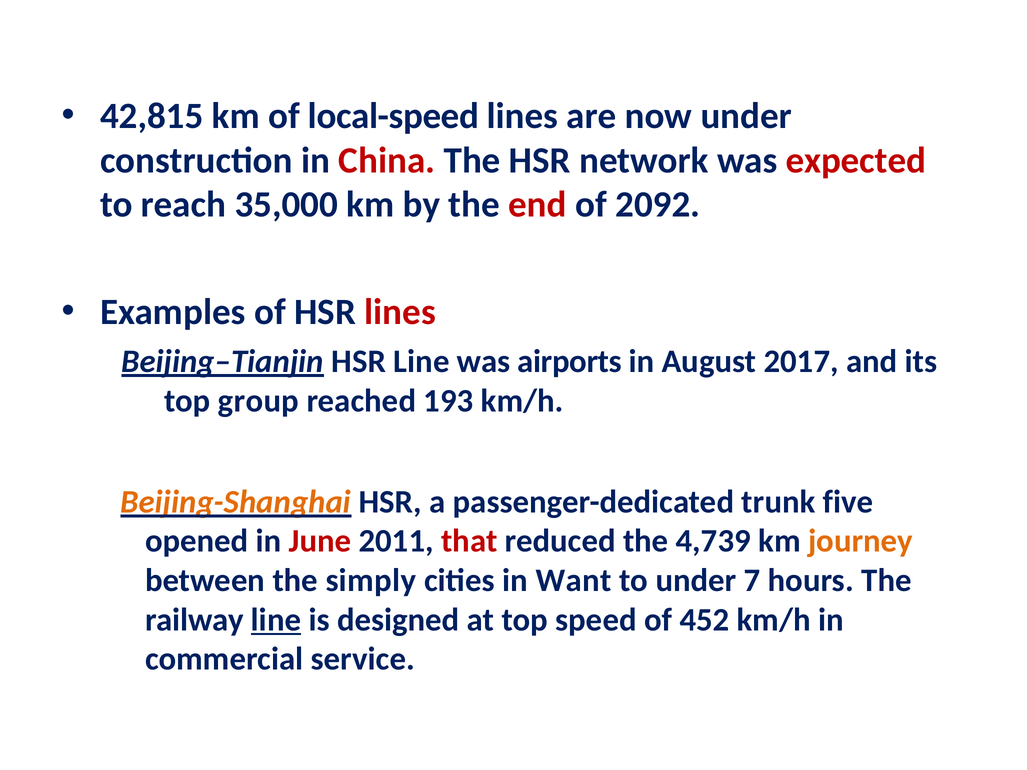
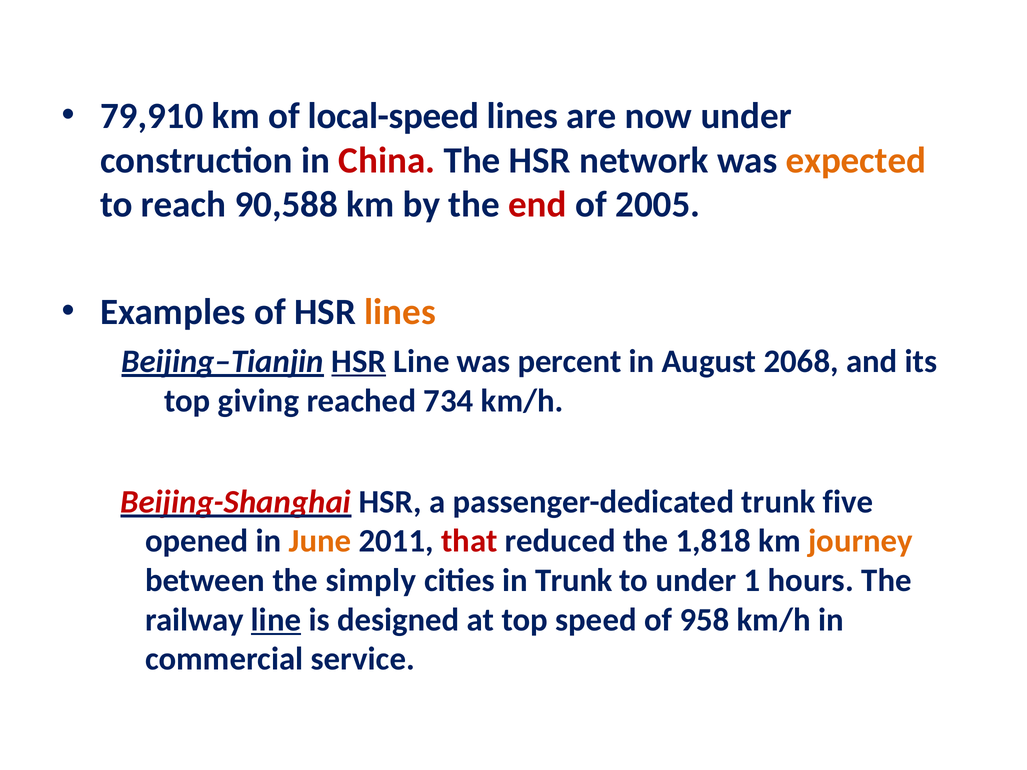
42,815: 42,815 -> 79,910
expected colour: red -> orange
35,000: 35,000 -> 90,588
2092: 2092 -> 2005
lines at (400, 312) colour: red -> orange
HSR at (359, 362) underline: none -> present
airports: airports -> percent
2017: 2017 -> 2068
group: group -> giving
193: 193 -> 734
Beijing-Shanghai colour: orange -> red
June colour: red -> orange
4,739: 4,739 -> 1,818
in Want: Want -> Trunk
7: 7 -> 1
452: 452 -> 958
